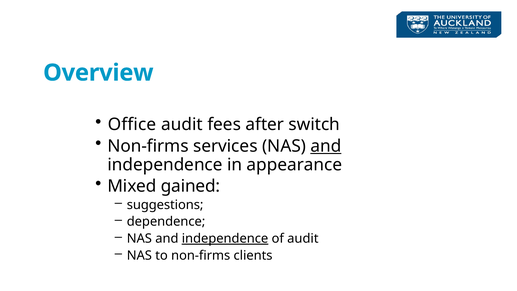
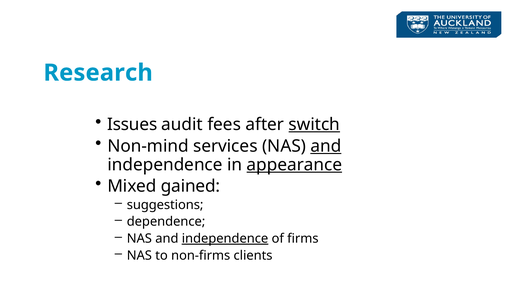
Overview: Overview -> Research
Office: Office -> Issues
switch underline: none -> present
Non-firms at (148, 146): Non-firms -> Non-mind
appearance underline: none -> present
of audit: audit -> firms
